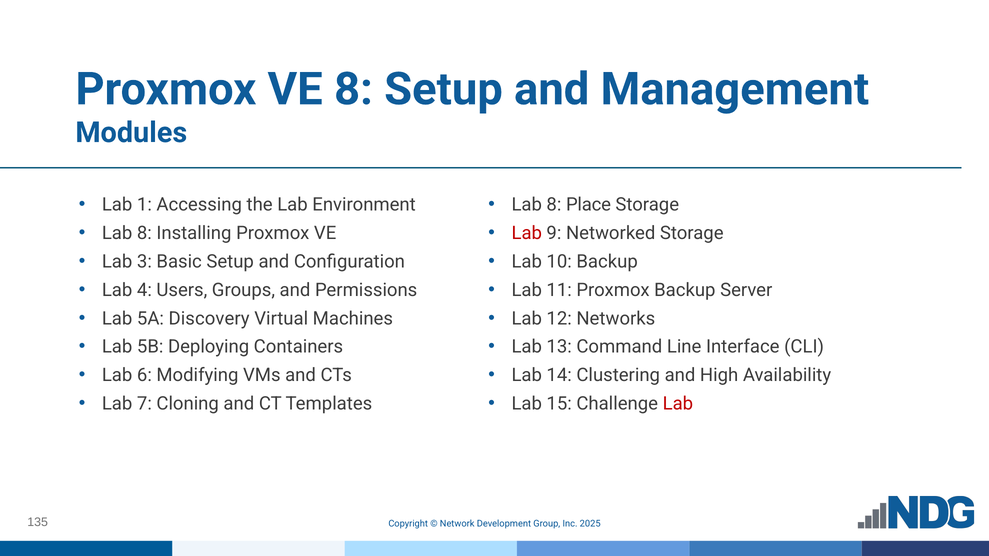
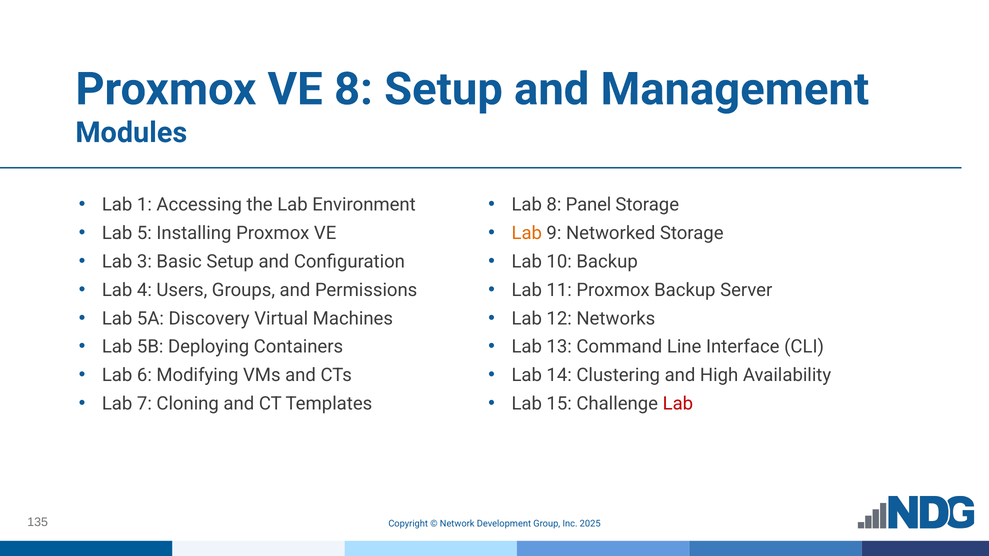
Place: Place -> Panel
8 at (144, 233): 8 -> 5
Lab at (527, 233) colour: red -> orange
